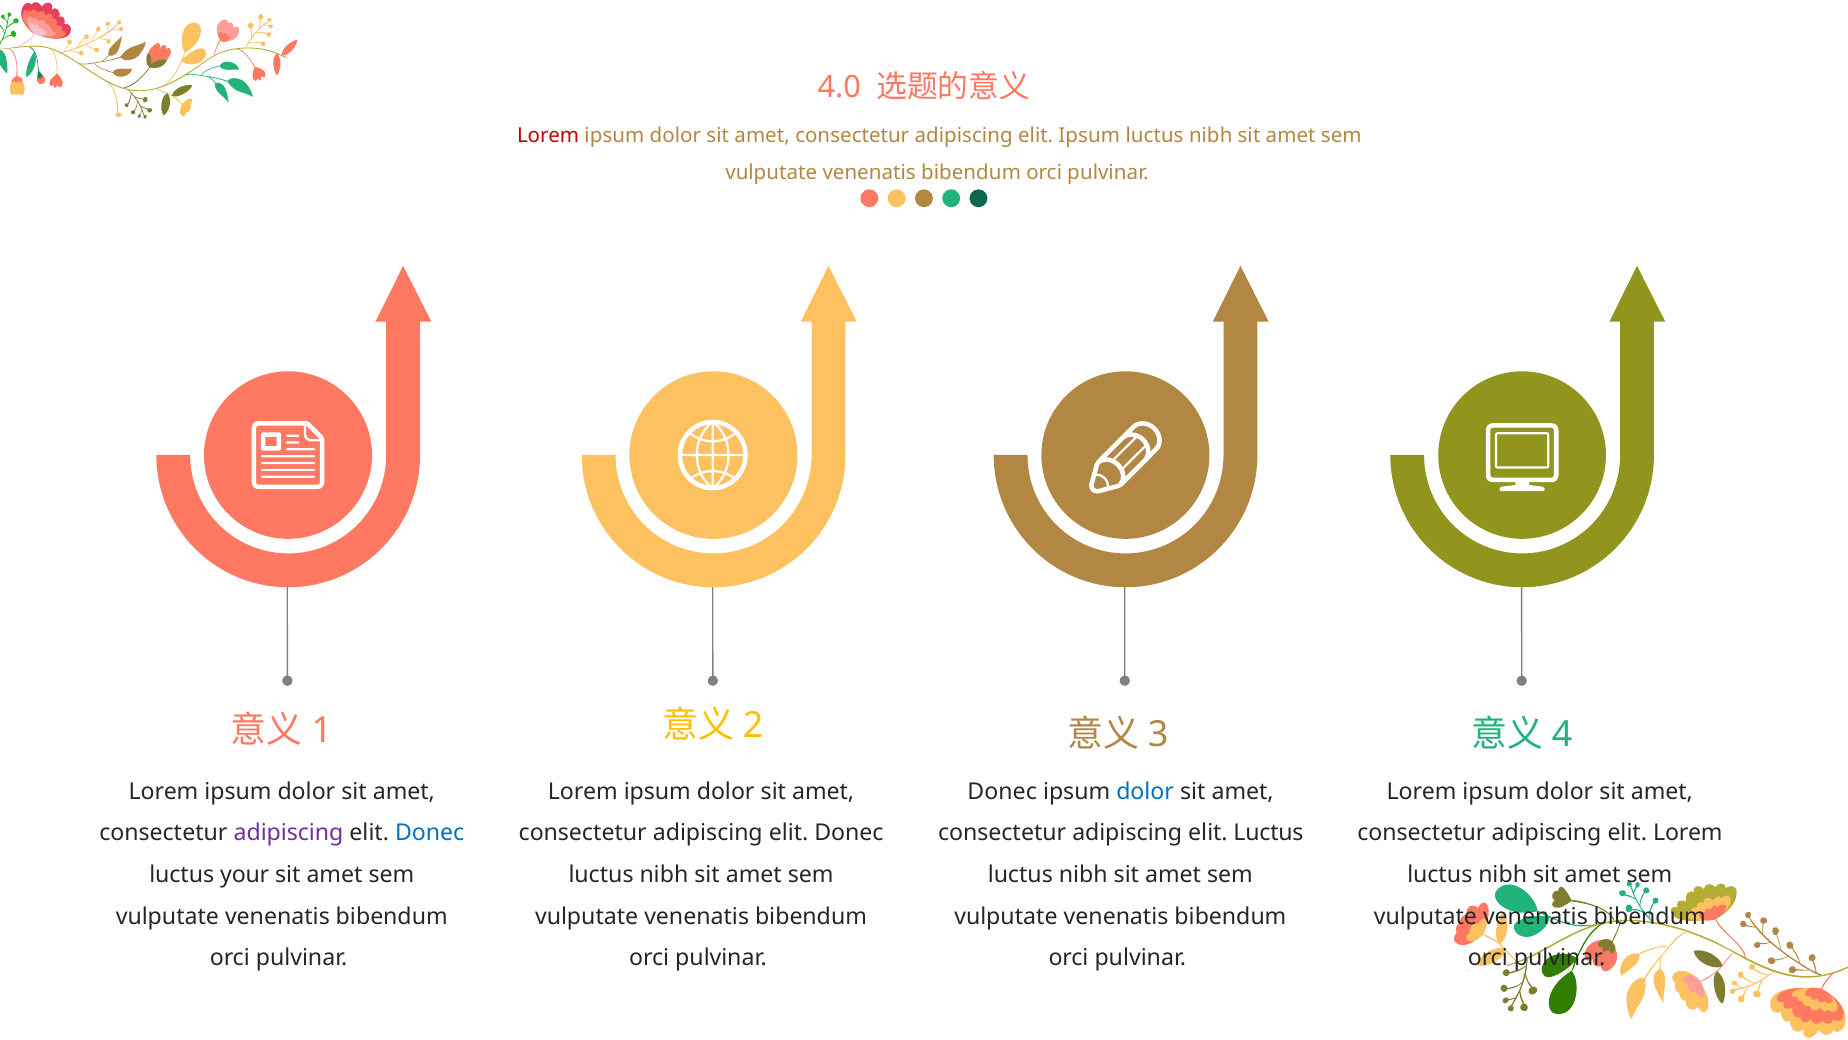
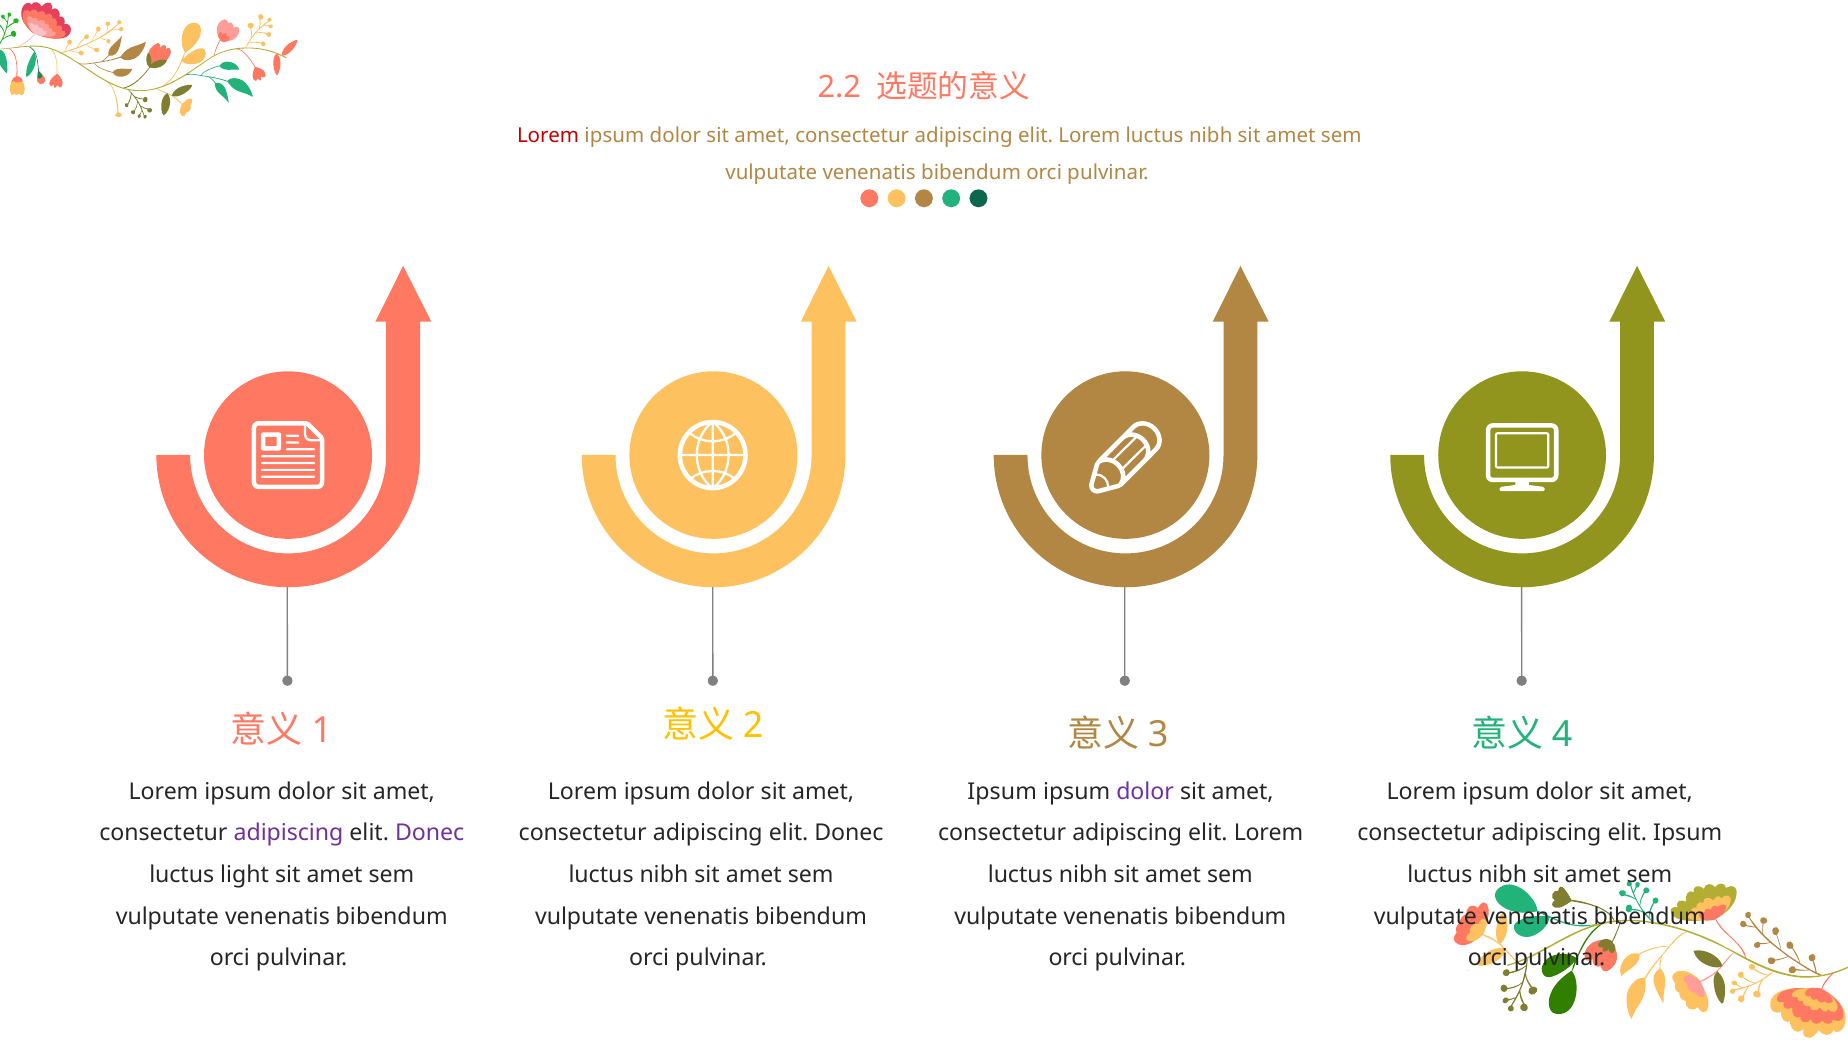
4.0: 4.0 -> 2.2
Ipsum at (1089, 136): Ipsum -> Lorem
Donec at (1002, 791): Donec -> Ipsum
dolor at (1145, 791) colour: blue -> purple
Donec at (430, 833) colour: blue -> purple
Luctus at (1268, 833): Luctus -> Lorem
elit Lorem: Lorem -> Ipsum
your: your -> light
